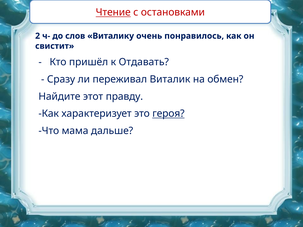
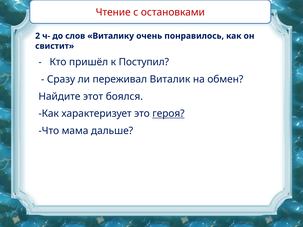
Чтение underline: present -> none
Отдавать: Отдавать -> Поступил
правду: правду -> боялся
